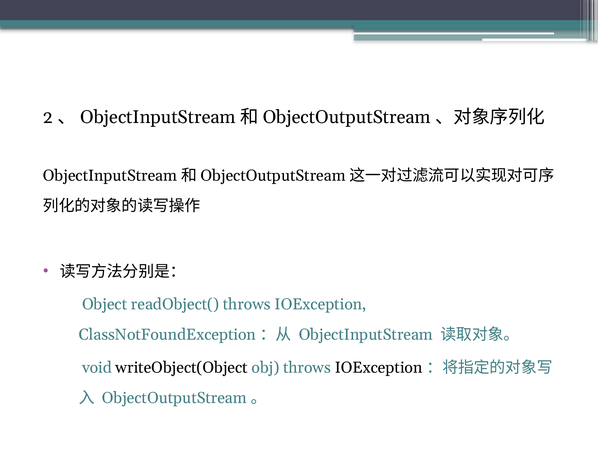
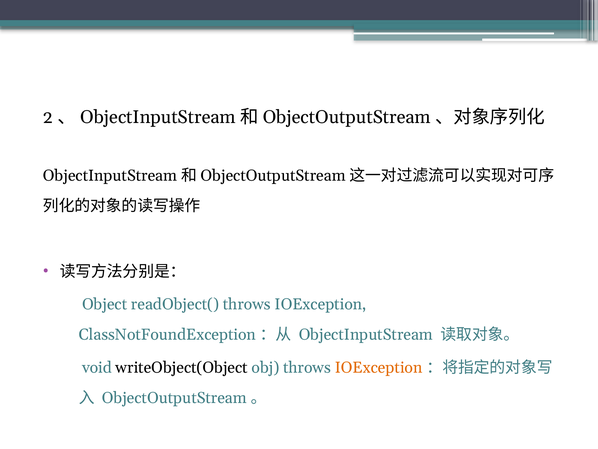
IOException at (379, 367) colour: black -> orange
